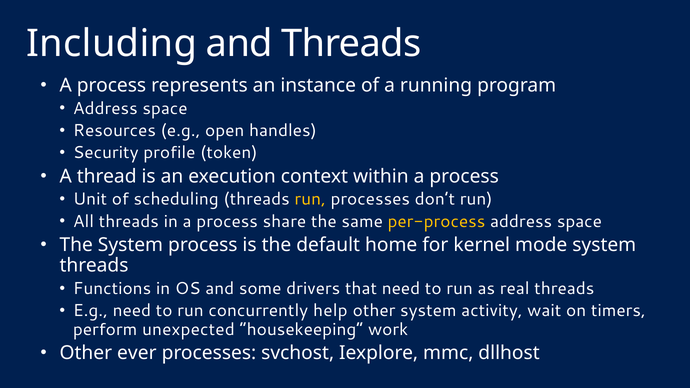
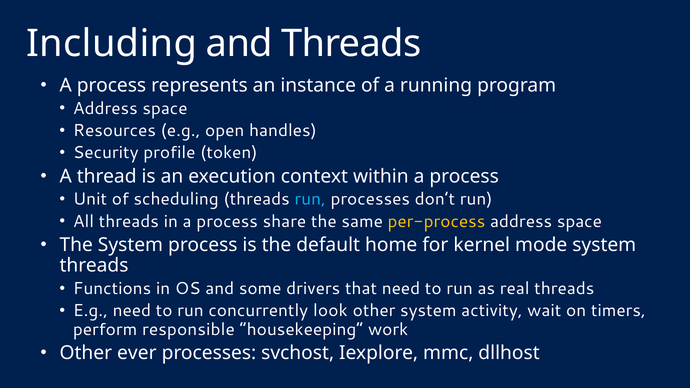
run at (310, 199) colour: yellow -> light blue
help: help -> look
unexpected: unexpected -> responsible
